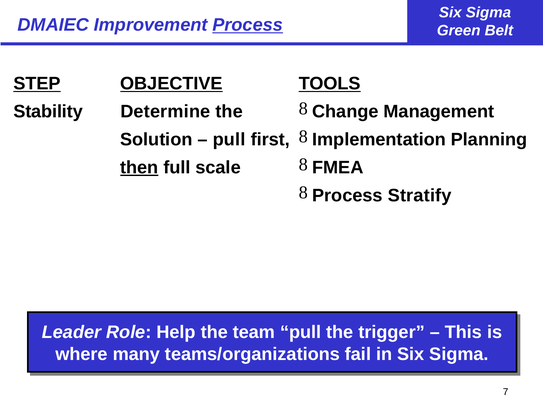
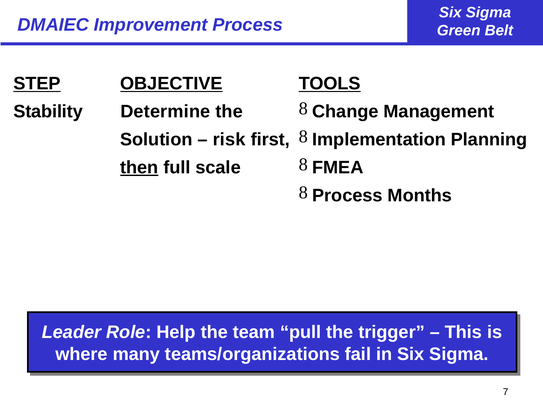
Process underline: present -> none
pull at (229, 140): pull -> risk
Stratify: Stratify -> Months
